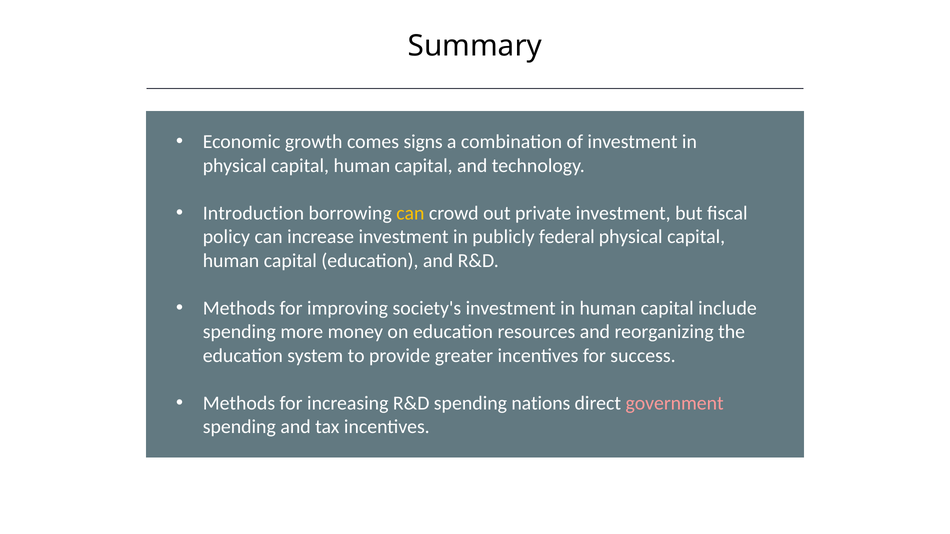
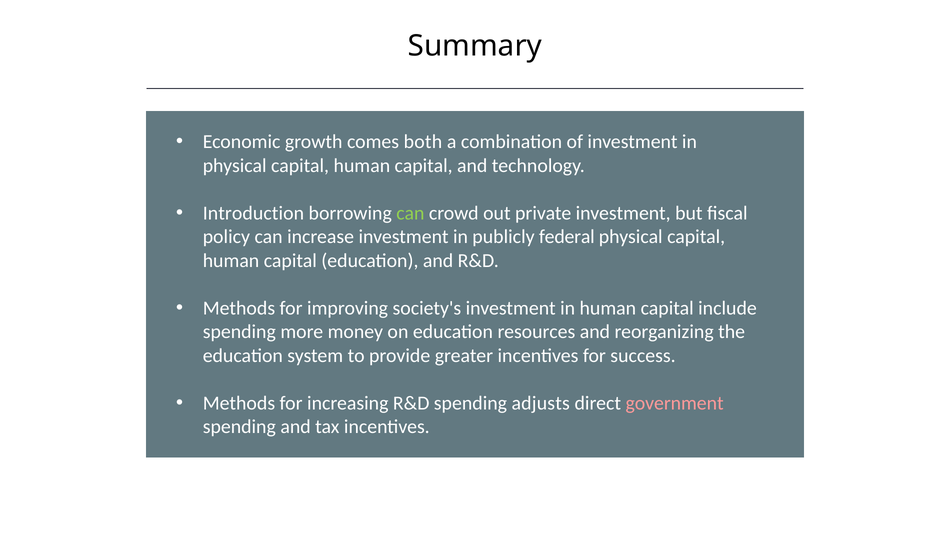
signs: signs -> both
can at (410, 213) colour: yellow -> light green
nations: nations -> adjusts
